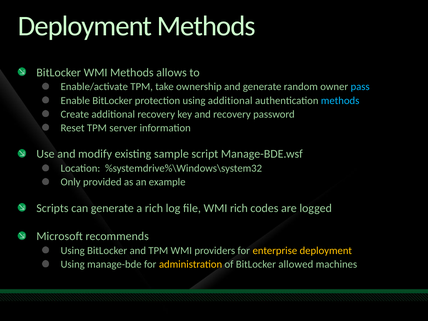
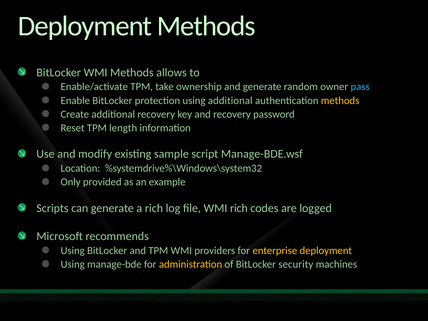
methods at (340, 100) colour: light blue -> yellow
server: server -> length
allowed: allowed -> security
